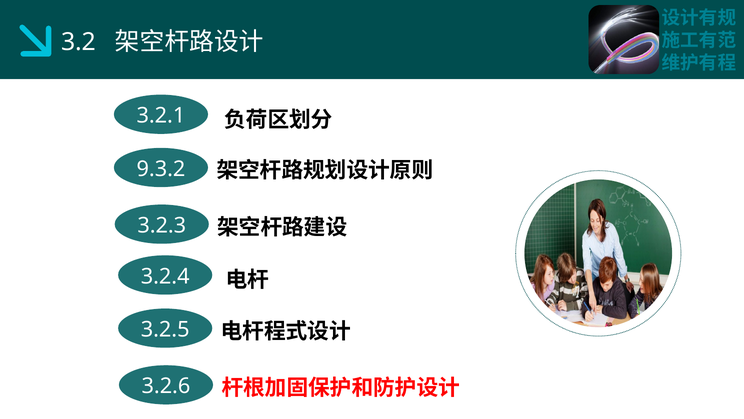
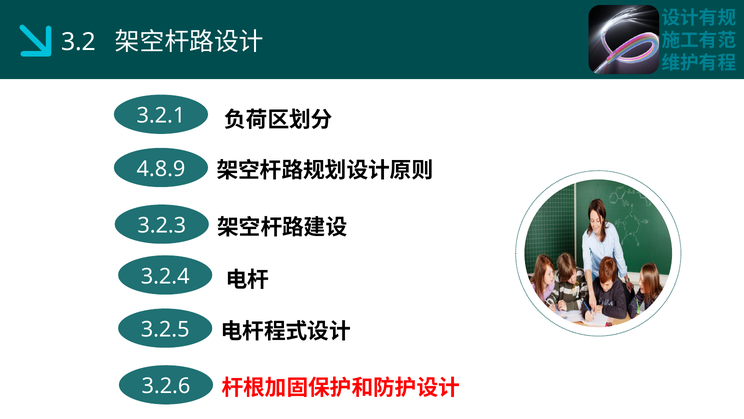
9.3.2: 9.3.2 -> 4.8.9
